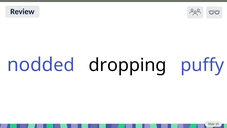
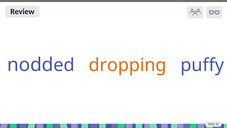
dropping colour: black -> orange
